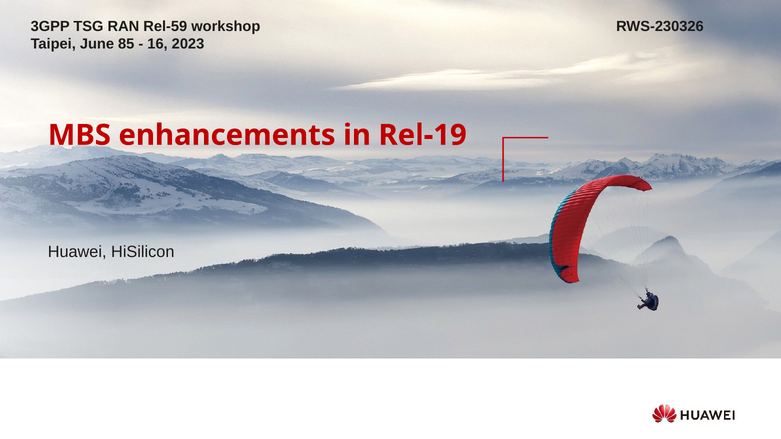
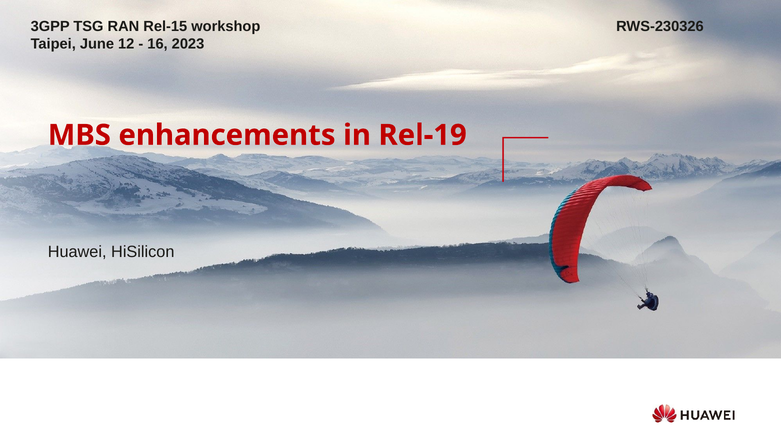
Rel-59: Rel-59 -> Rel-15
85: 85 -> 12
